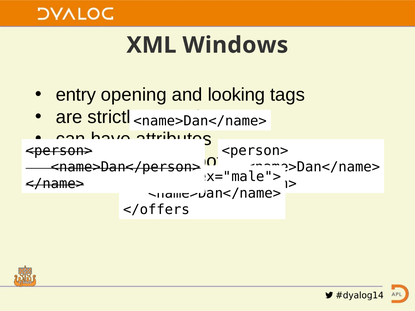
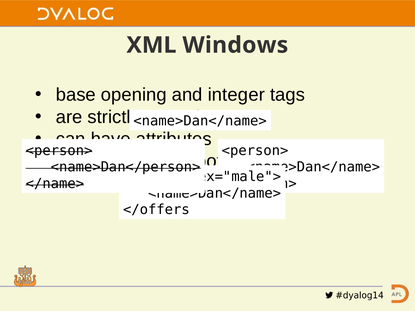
entry: entry -> base
looking: looking -> integer
